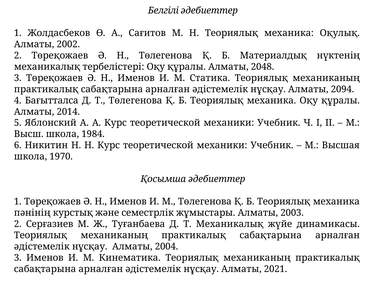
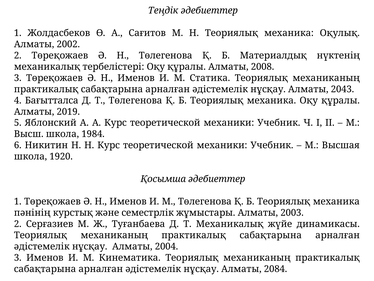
Белгілі: Белгілі -> Теңдік
2048: 2048 -> 2008
2094: 2094 -> 2043
2014: 2014 -> 2019
1970: 1970 -> 1920
2021: 2021 -> 2084
